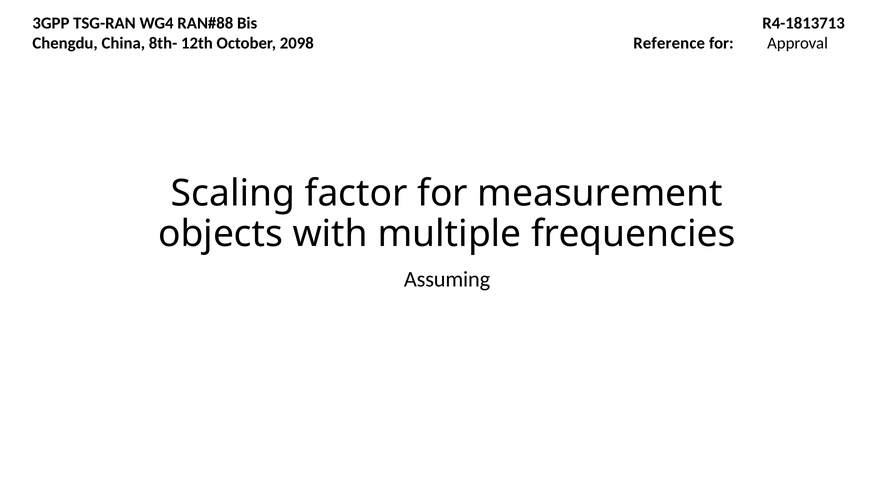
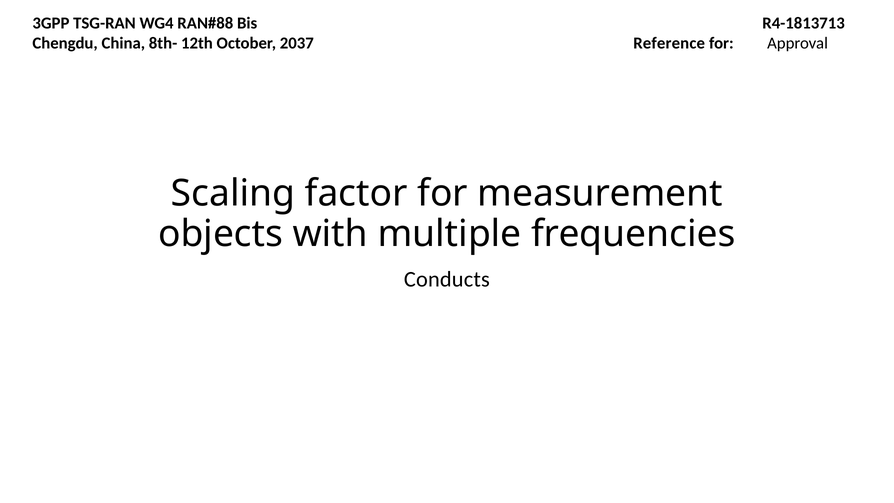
2098: 2098 -> 2037
Assuming: Assuming -> Conducts
